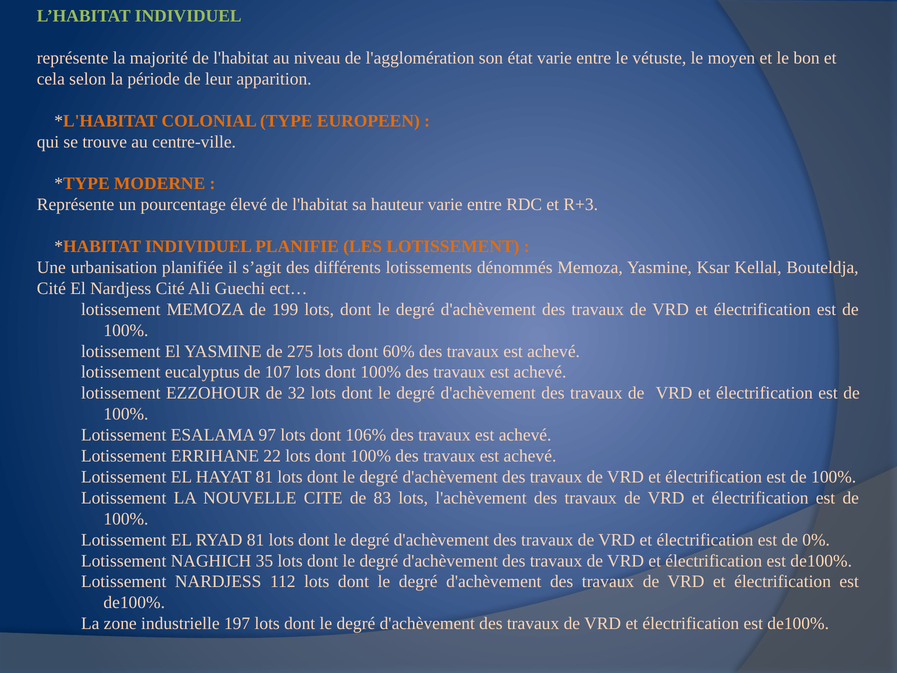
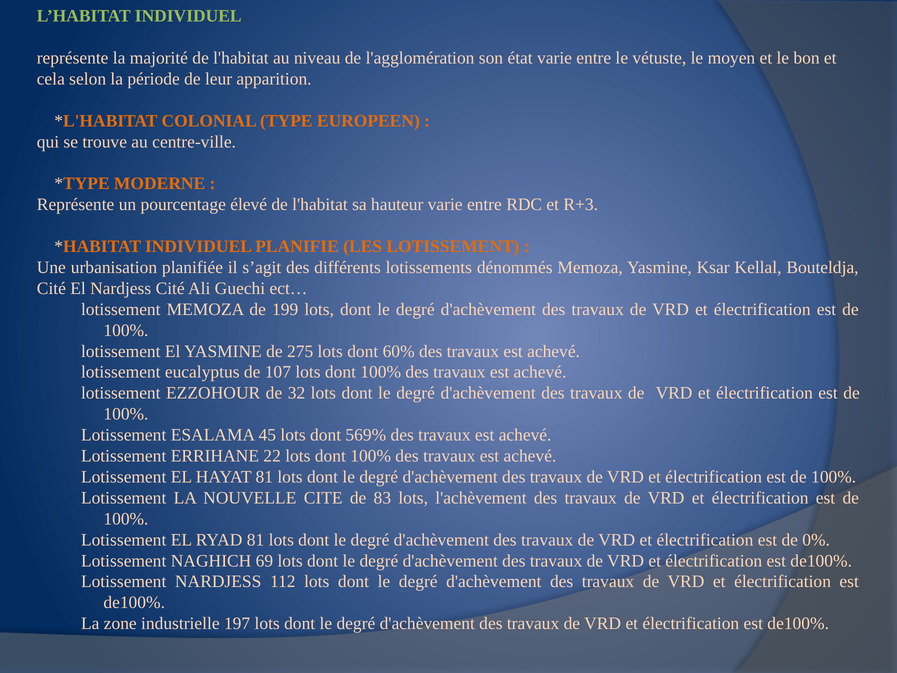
97: 97 -> 45
106%: 106% -> 569%
35: 35 -> 69
